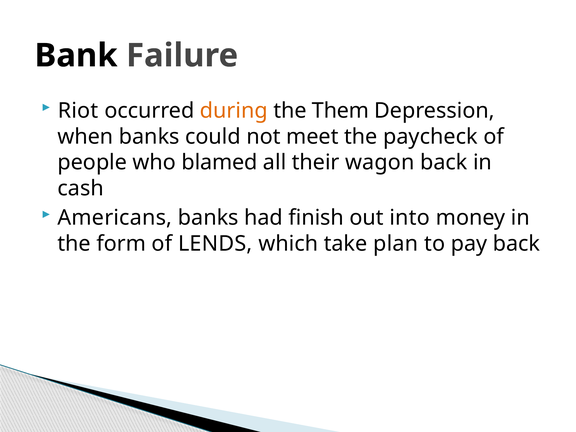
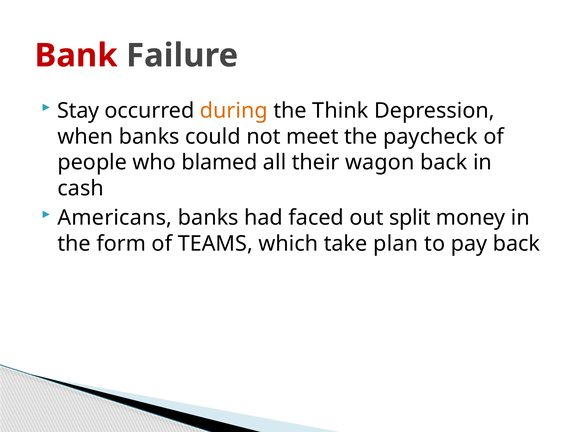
Bank colour: black -> red
Riot: Riot -> Stay
Them: Them -> Think
finish: finish -> faced
into: into -> split
LENDS: LENDS -> TEAMS
